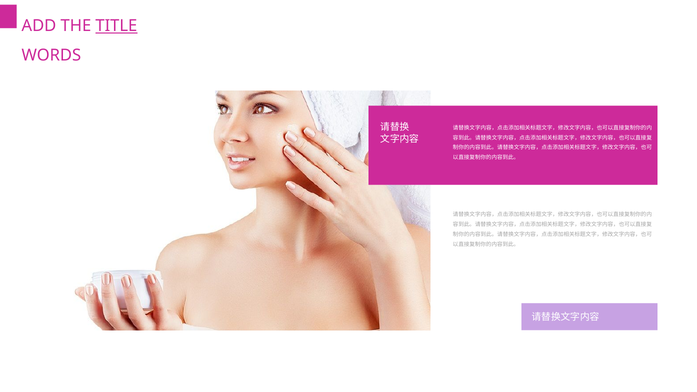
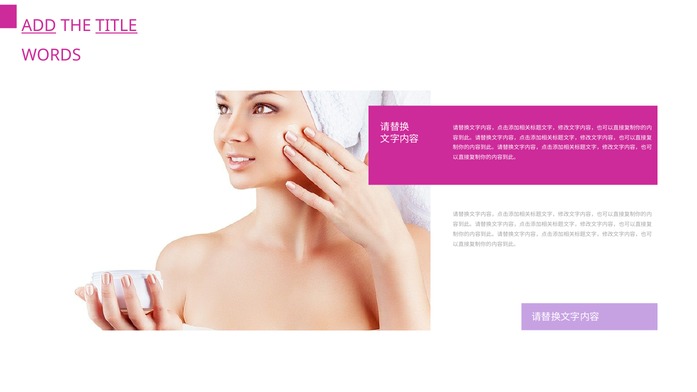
ADD underline: none -> present
